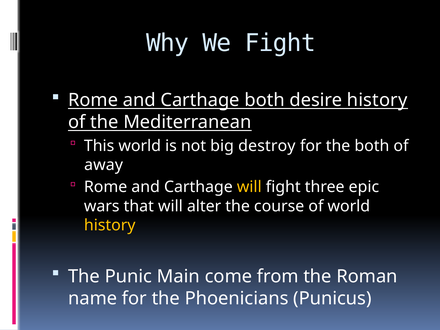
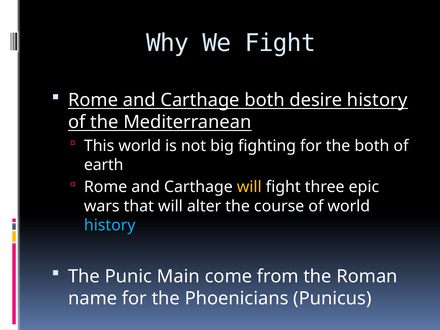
destroy: destroy -> fighting
away: away -> earth
history at (110, 225) colour: yellow -> light blue
